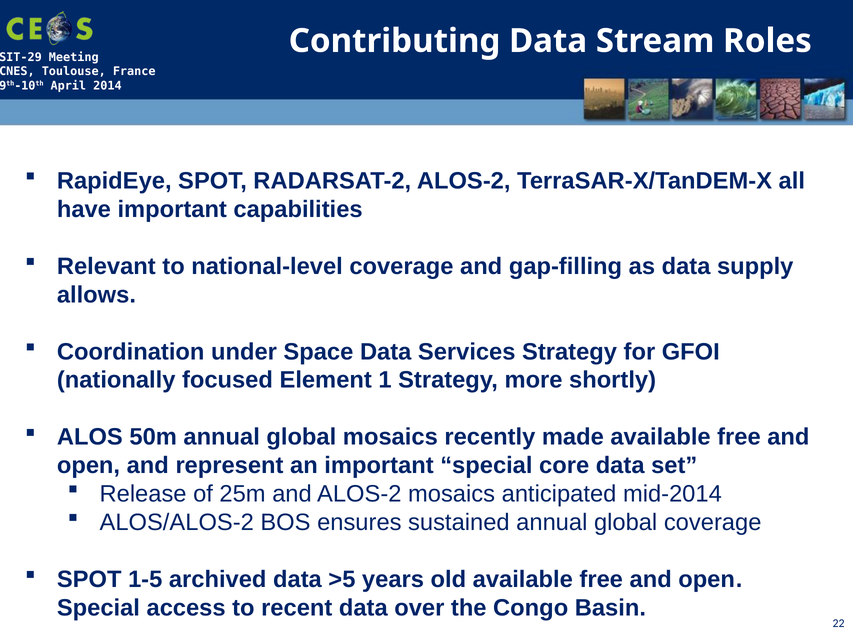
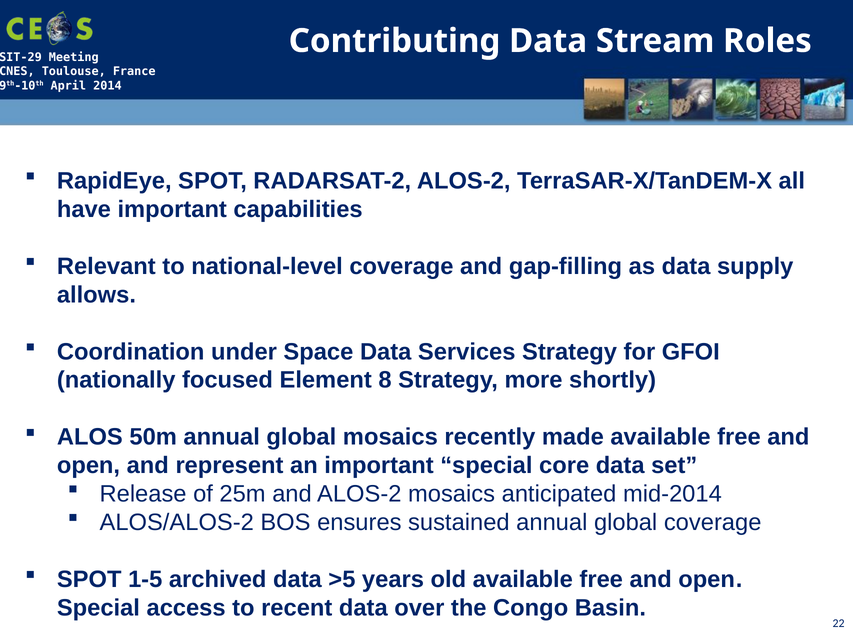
1: 1 -> 8
